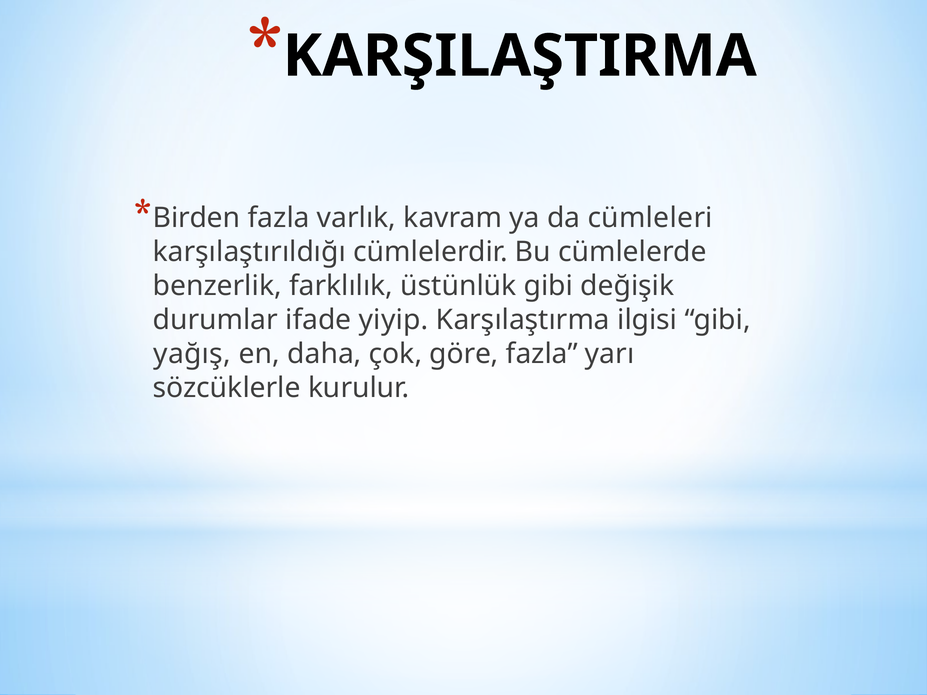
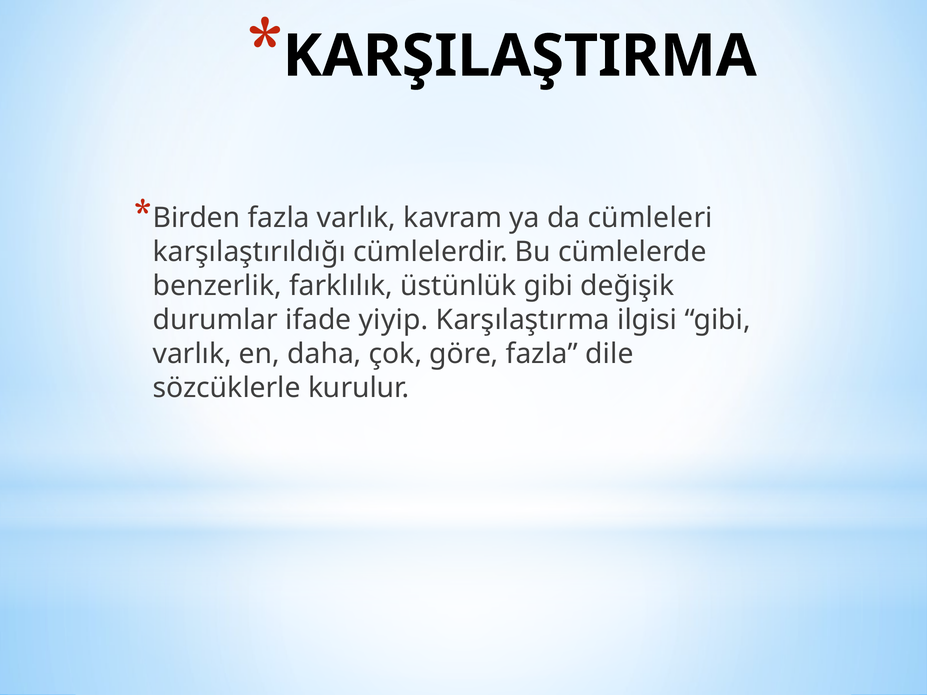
yağış at (192, 354): yağış -> varlık
yarı: yarı -> dile
